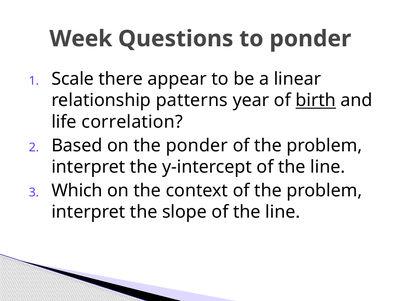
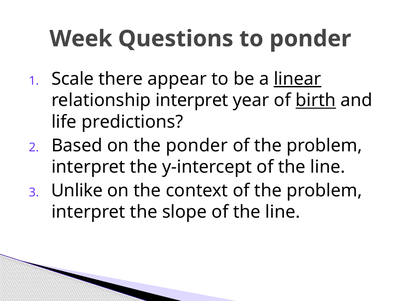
linear underline: none -> present
relationship patterns: patterns -> interpret
correlation: correlation -> predictions
Which: Which -> Unlike
